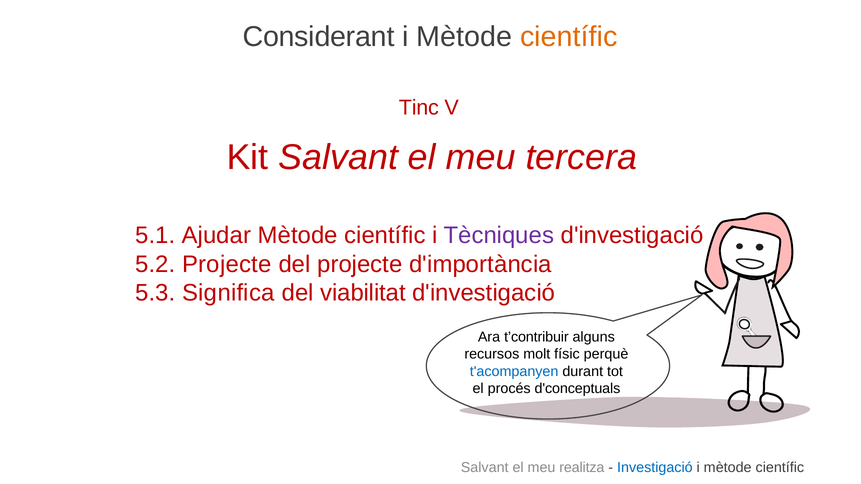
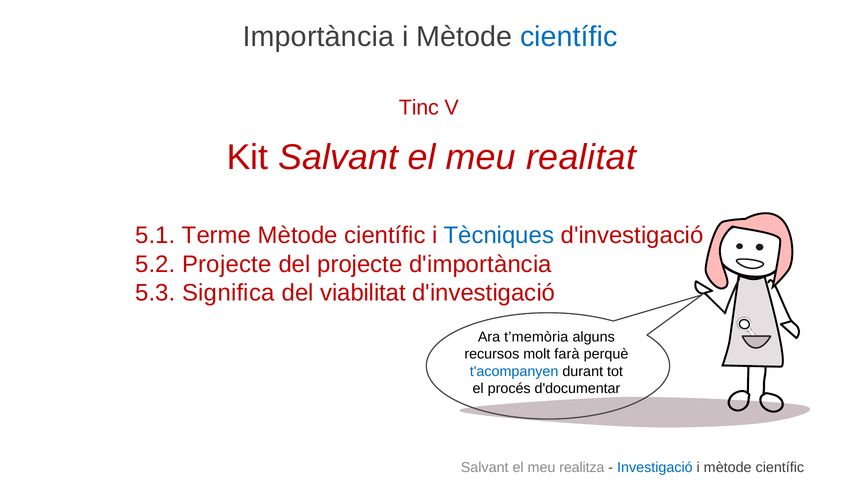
Considerant: Considerant -> Importància
científic at (569, 37) colour: orange -> blue
tercera: tercera -> realitat
Ajudar: Ajudar -> Terme
Tècniques colour: purple -> blue
t’contribuir: t’contribuir -> t’memòria
físic: físic -> farà
d'conceptuals: d'conceptuals -> d'documentar
